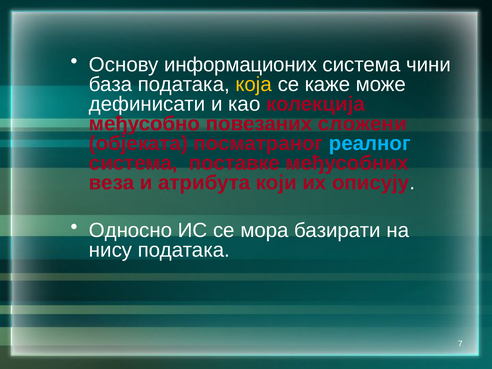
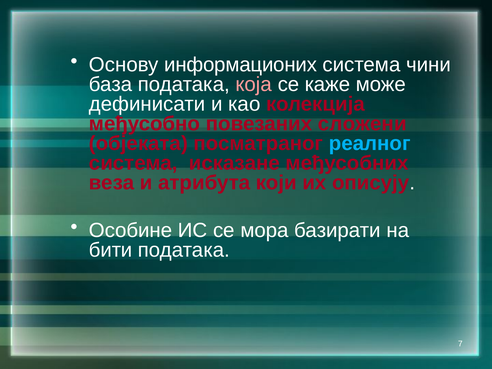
која colour: yellow -> pink
поставке: поставке -> исказане
Односно: Односно -> Особине
нису: нису -> бити
